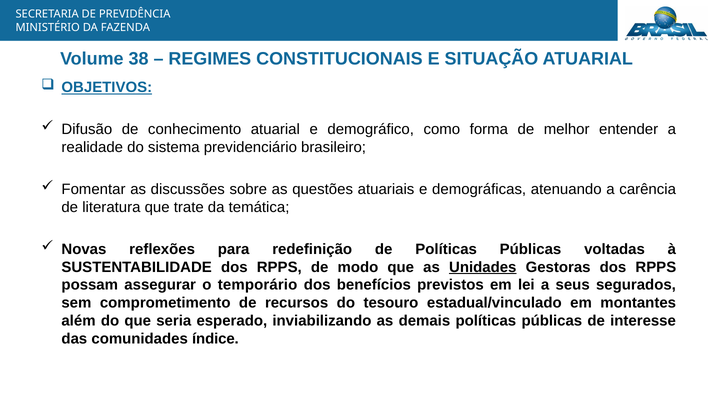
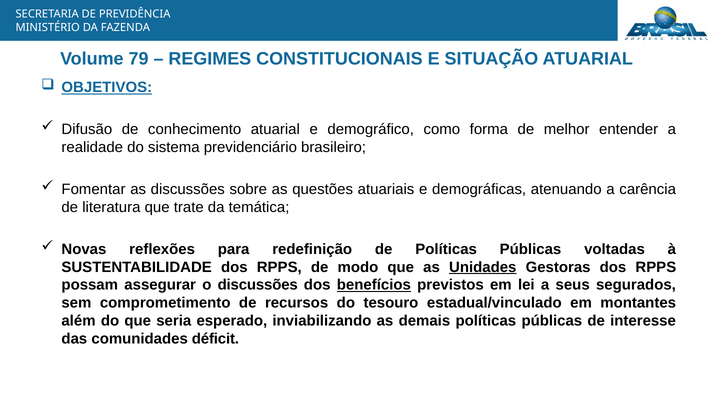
38: 38 -> 79
o temporário: temporário -> discussões
benefícios underline: none -> present
índice: índice -> déficit
